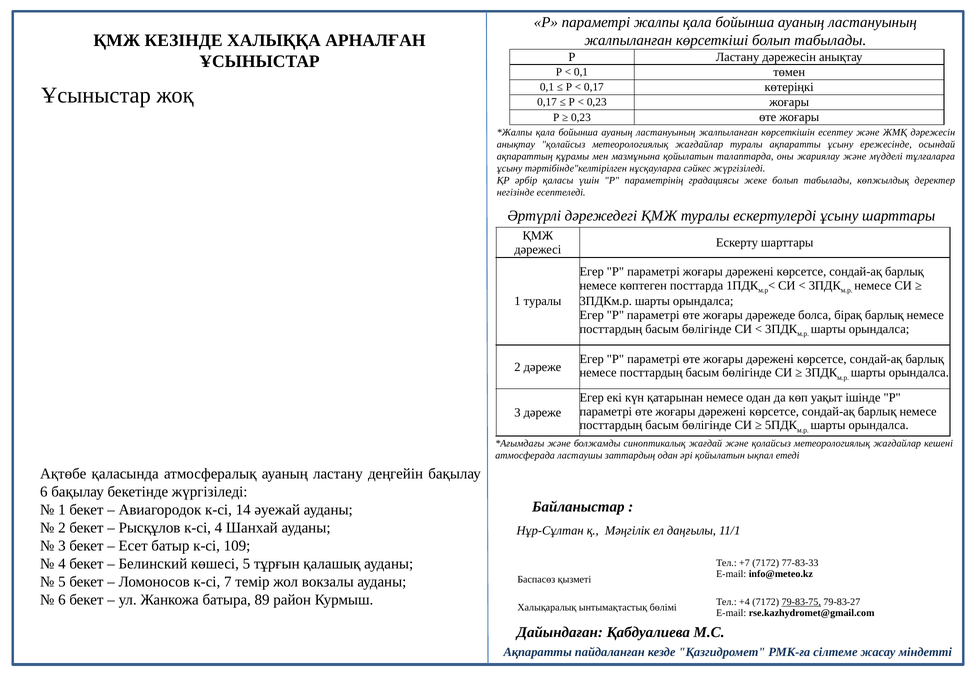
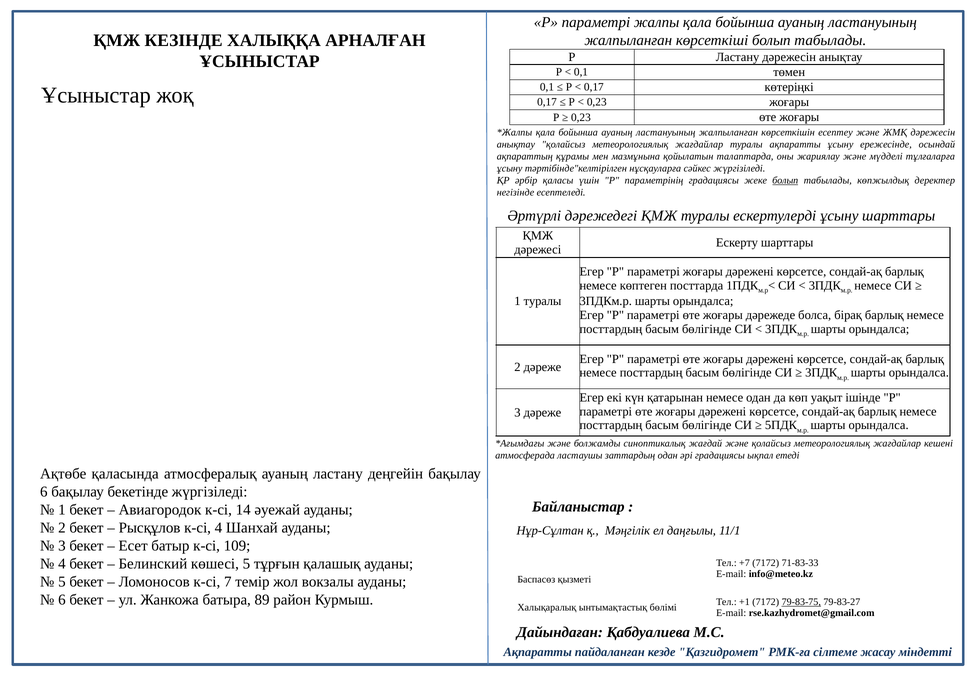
болып at (785, 180) underline: none -> present
әрі қойылатын: қойылатын -> градациясы
77-83-33: 77-83-33 -> 71-83-33
+4: +4 -> +1
